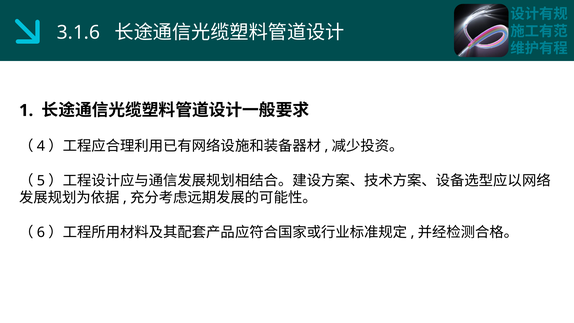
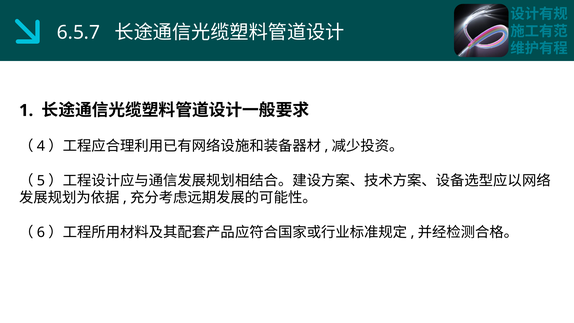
3.1.6: 3.1.6 -> 6.5.7
